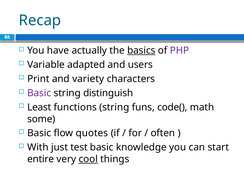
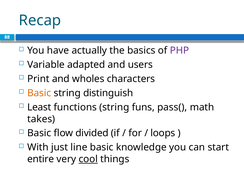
basics underline: present -> none
variety: variety -> wholes
Basic at (39, 93) colour: purple -> orange
code(: code( -> pass(
some: some -> takes
quotes: quotes -> divided
often: often -> loops
test: test -> line
